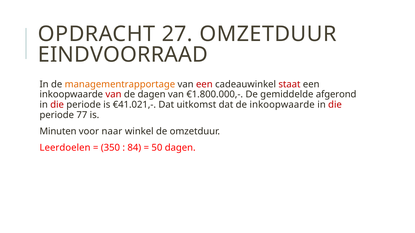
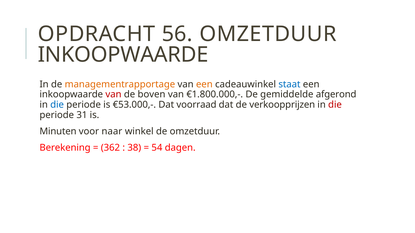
27: 27 -> 56
EINDVOORRAAD at (123, 55): EINDVOORRAAD -> INKOOPWAARDE
een at (204, 84) colour: red -> orange
staat colour: red -> blue
de dagen: dagen -> boven
die at (57, 105) colour: red -> blue
€41.021,-: €41.021,- -> €53.000,-
uitkomst: uitkomst -> voorraad
de inkoopwaarde: inkoopwaarde -> verkoopprijzen
77: 77 -> 31
Leerdoelen: Leerdoelen -> Berekening
350: 350 -> 362
84: 84 -> 38
50: 50 -> 54
